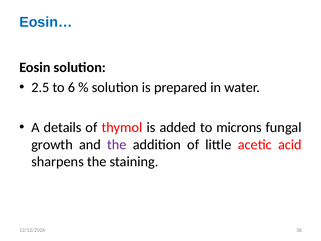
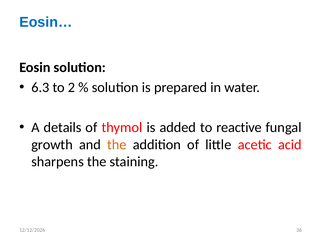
2.5: 2.5 -> 6.3
6: 6 -> 2
microns: microns -> reactive
the at (117, 144) colour: purple -> orange
